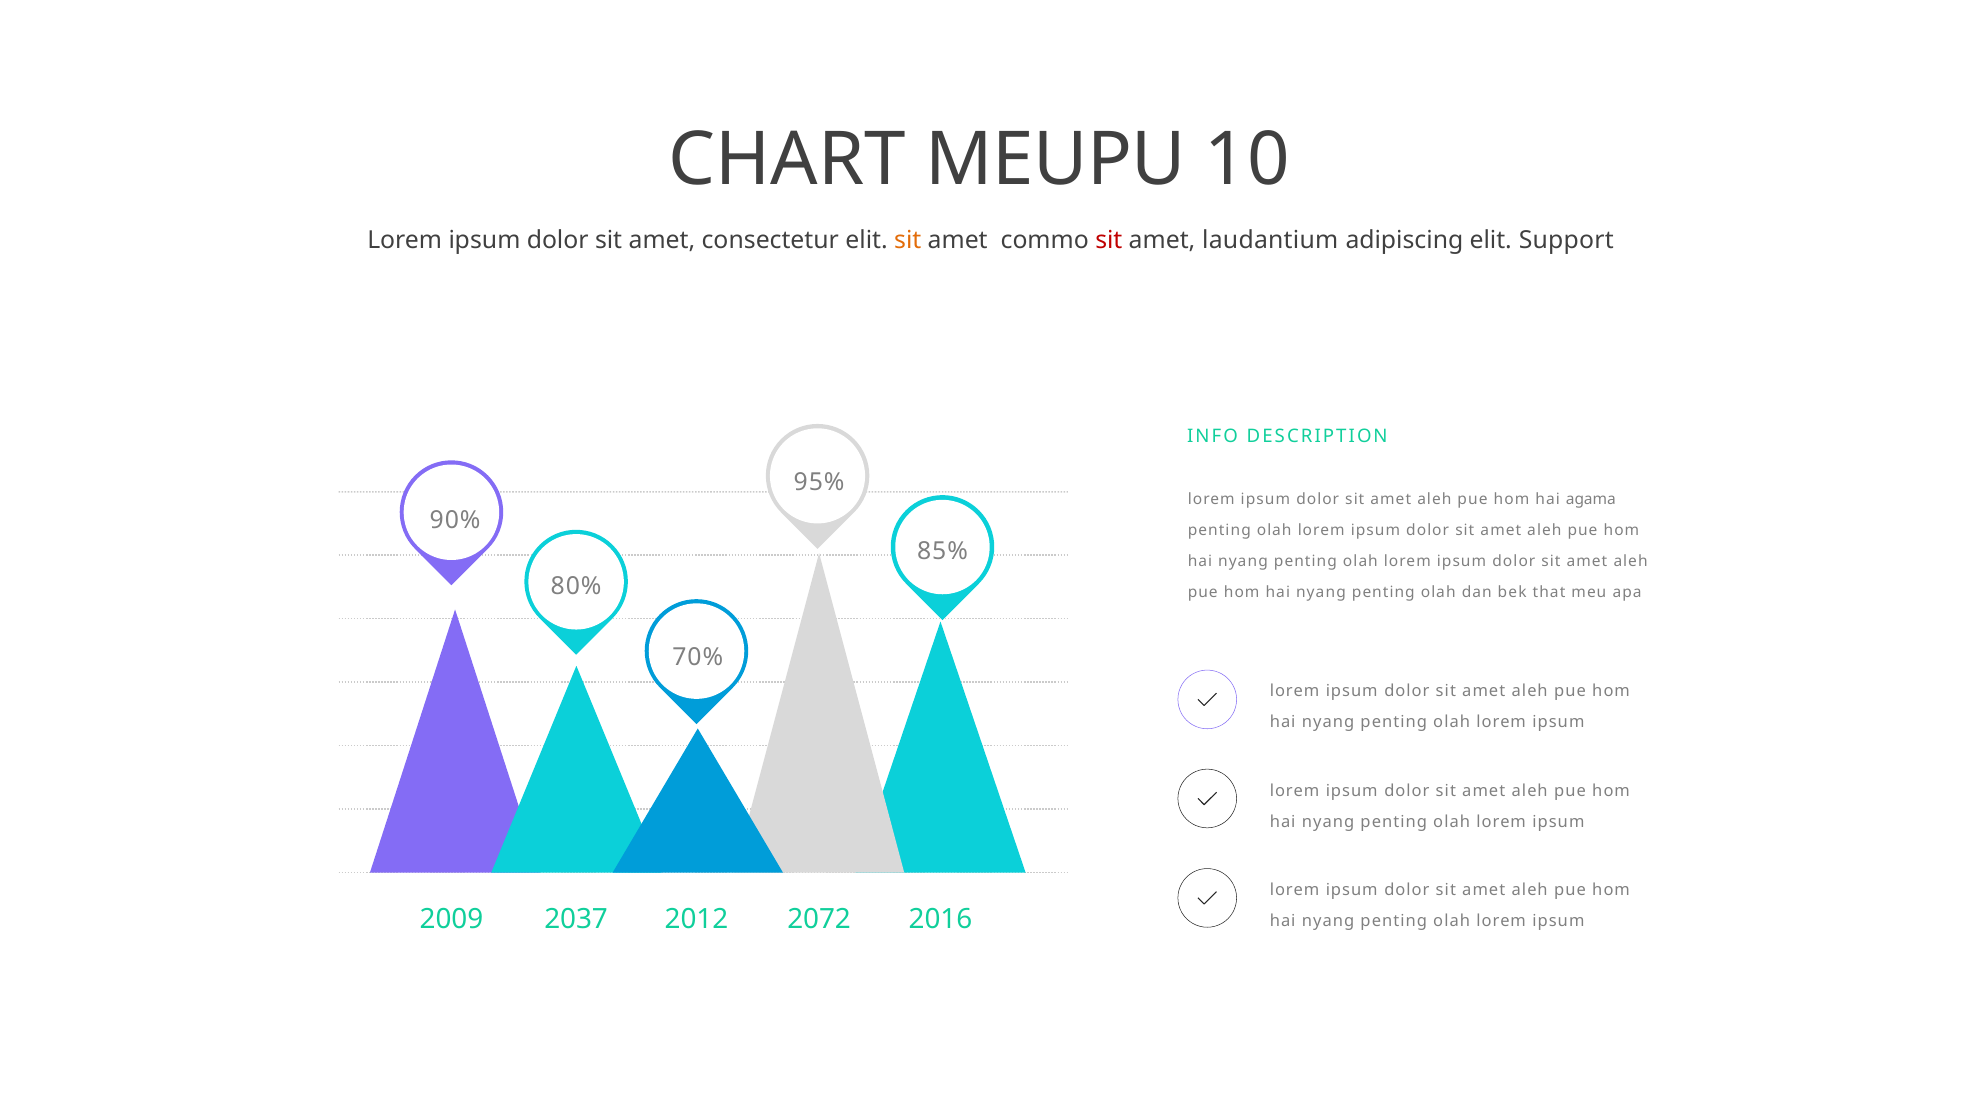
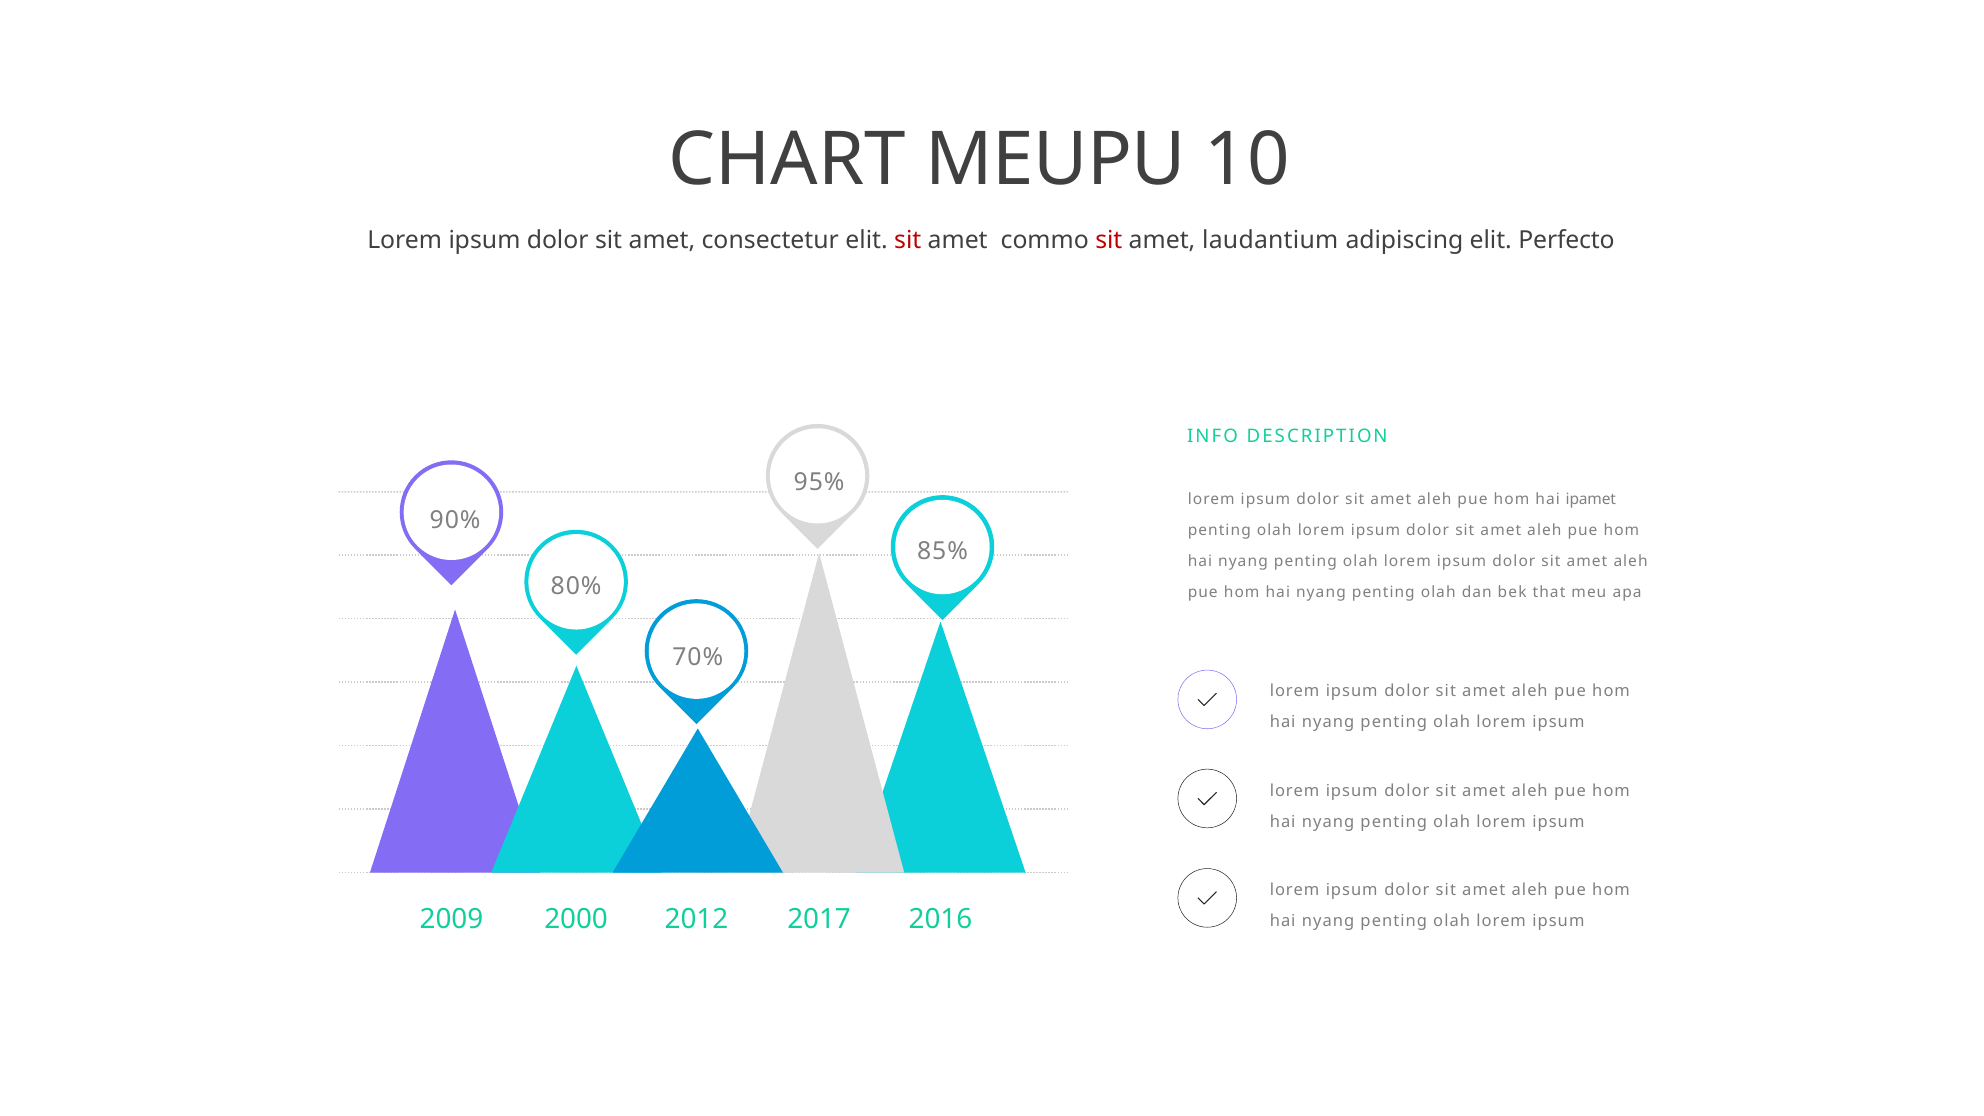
sit at (908, 240) colour: orange -> red
Support: Support -> Perfecto
agama: agama -> ipamet
2037: 2037 -> 2000
2072: 2072 -> 2017
